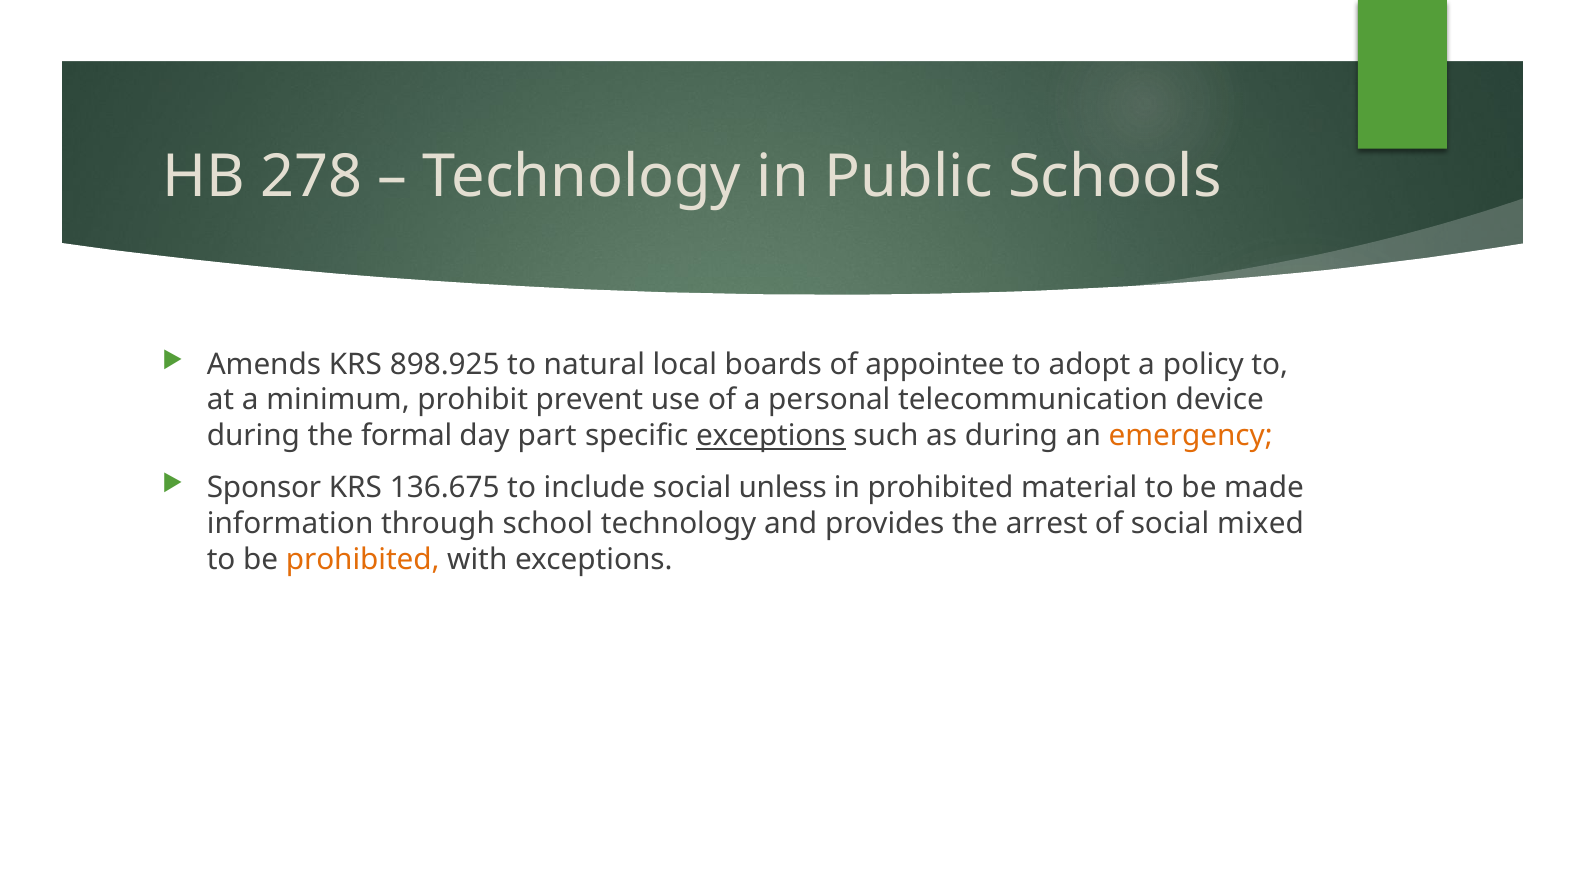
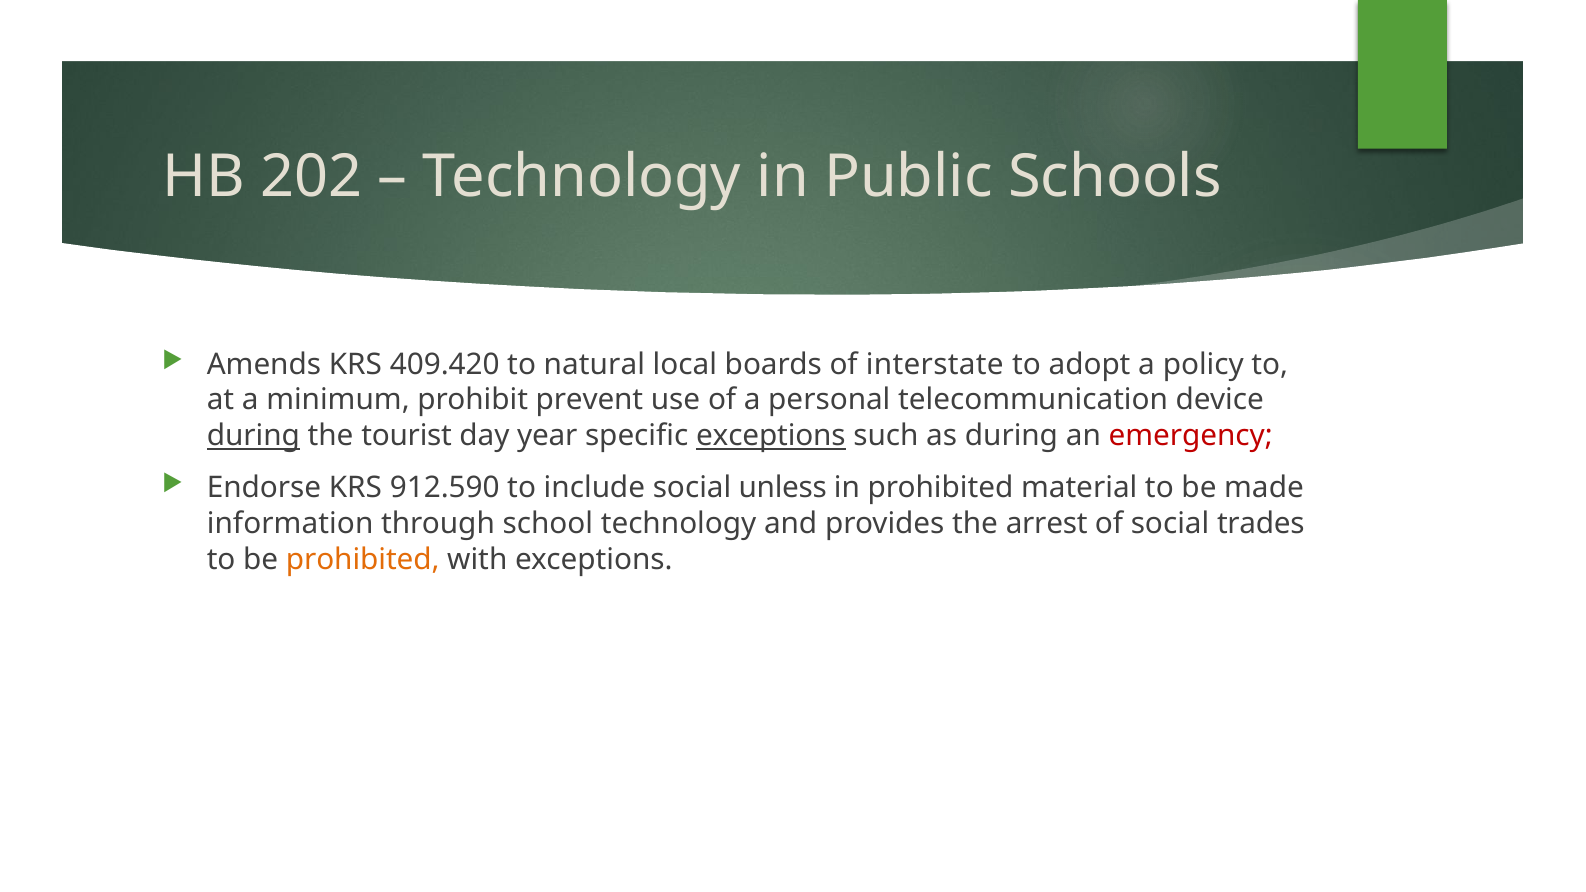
278: 278 -> 202
898.925: 898.925 -> 409.420
appointee: appointee -> interstate
during at (253, 436) underline: none -> present
formal: formal -> tourist
part: part -> year
emergency colour: orange -> red
Sponsor: Sponsor -> Endorse
136.675: 136.675 -> 912.590
mixed: mixed -> trades
